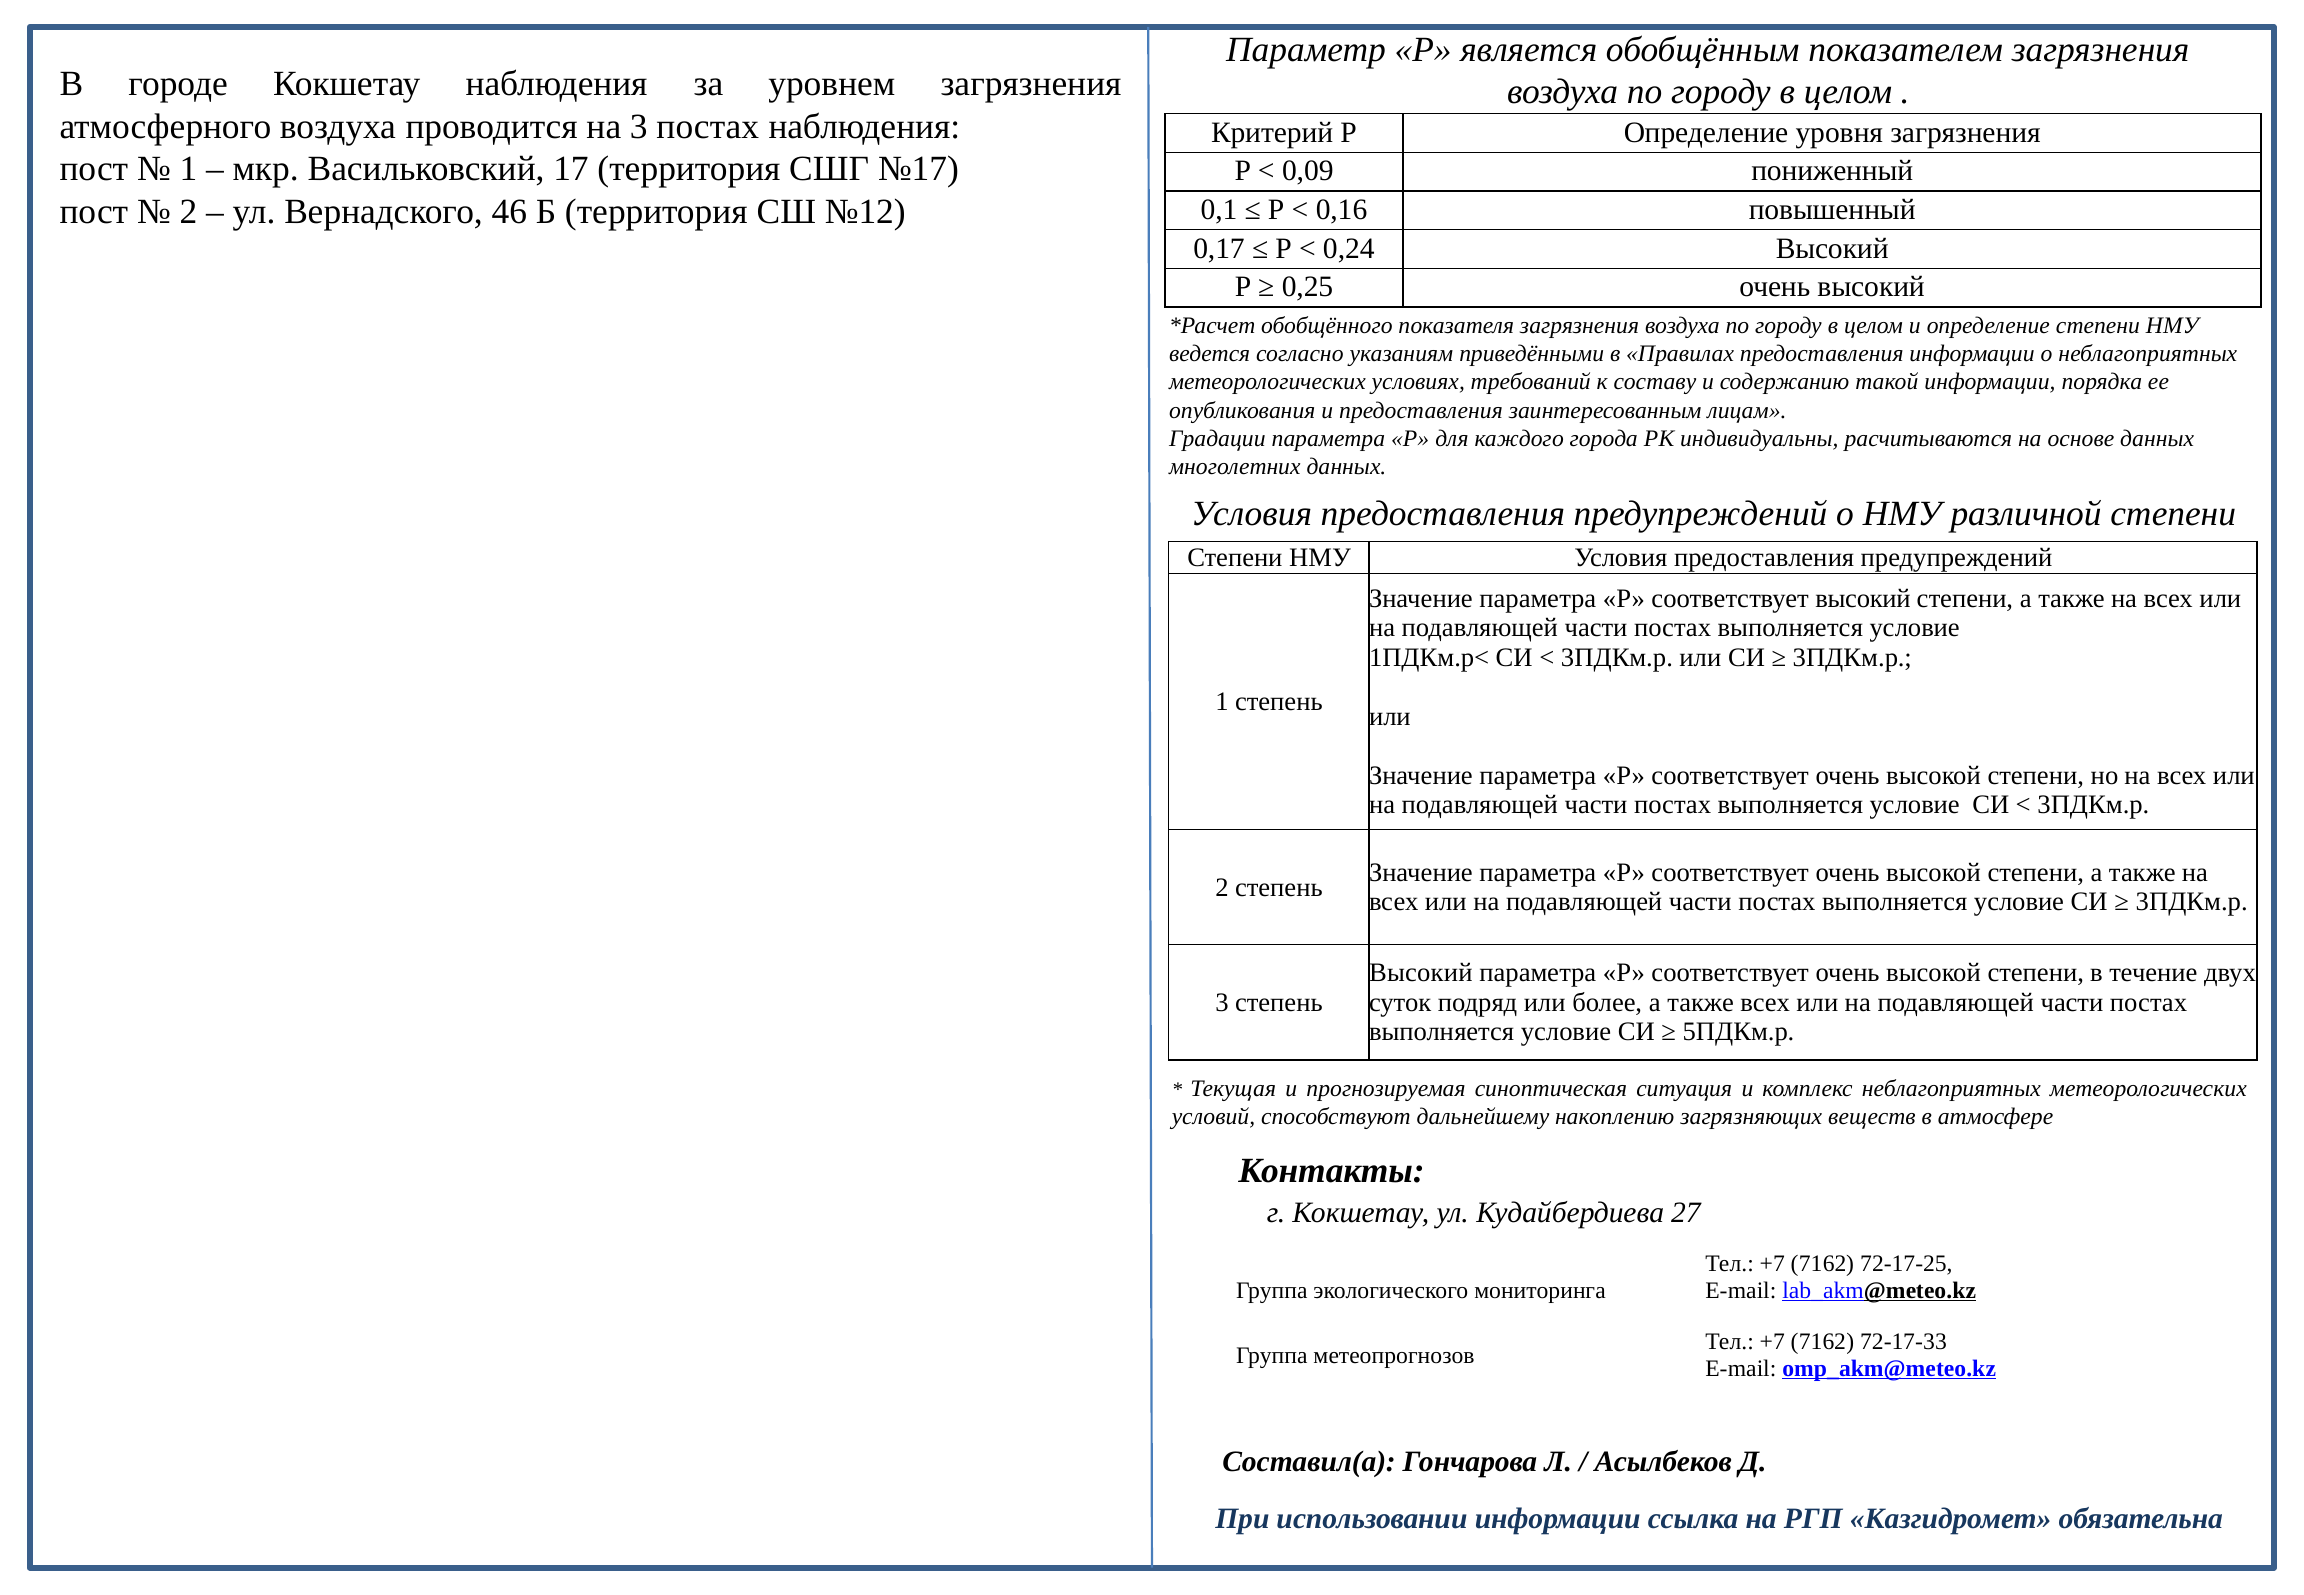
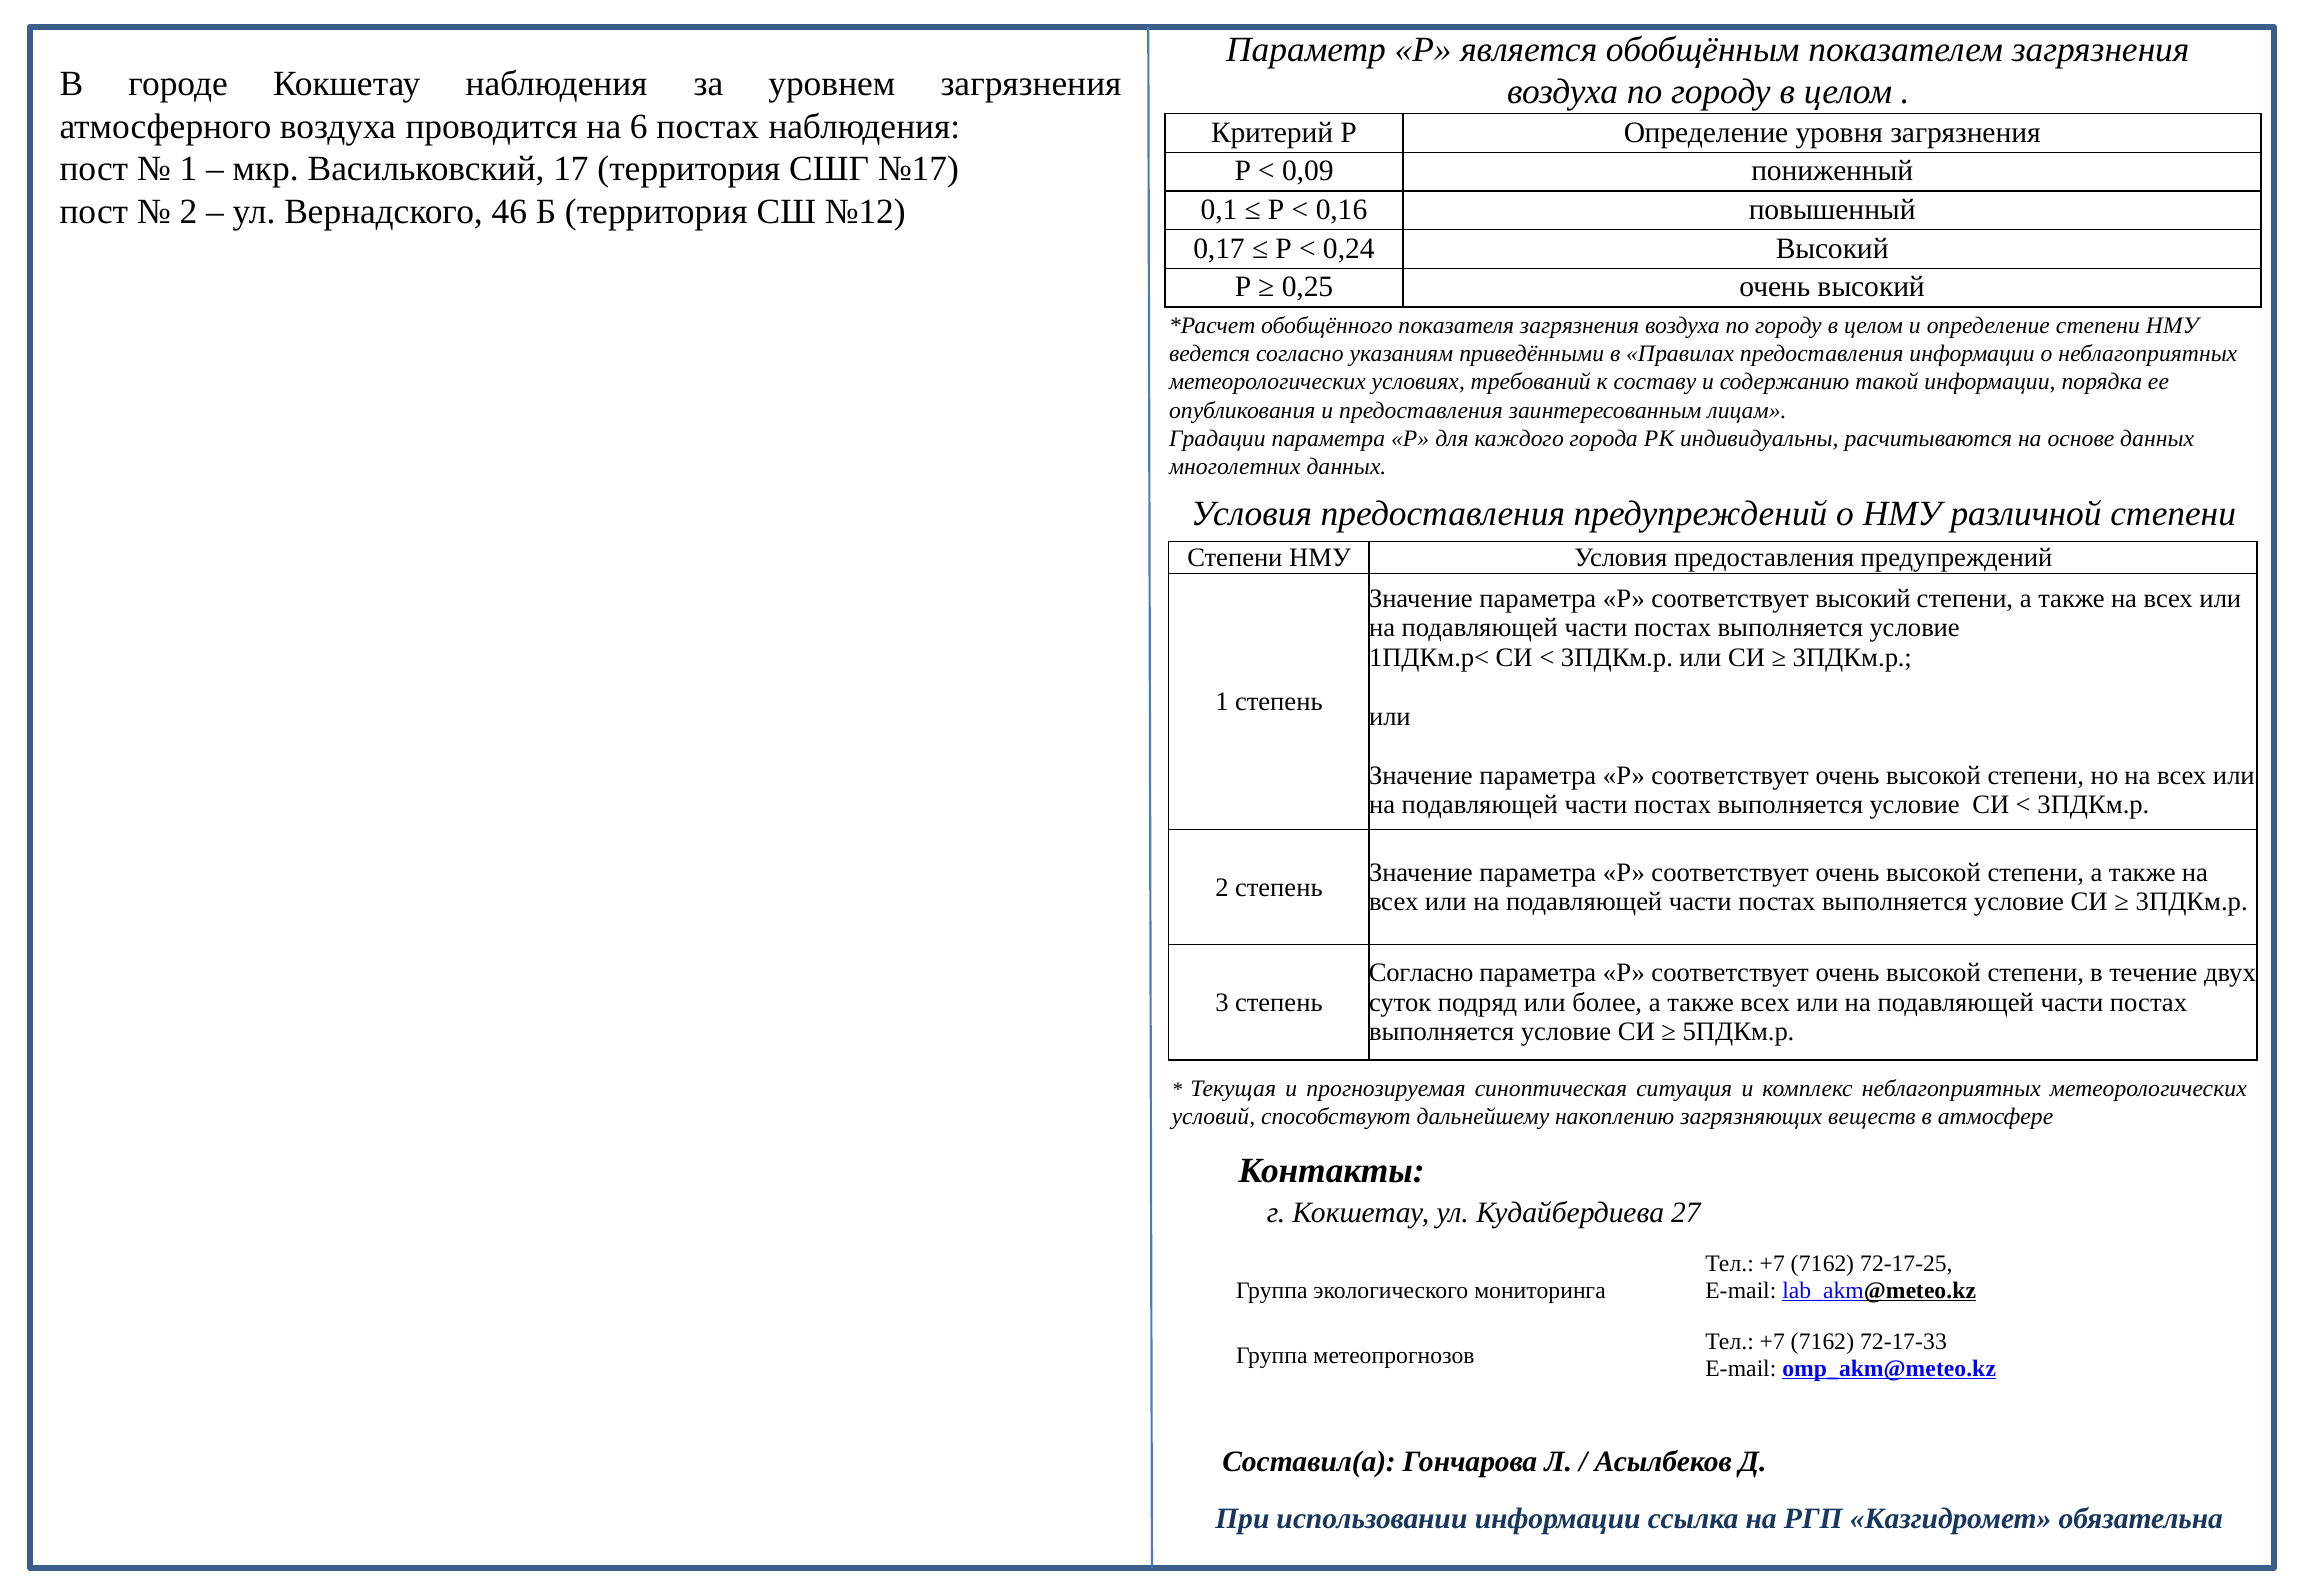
на 3: 3 -> 6
Высокий at (1421, 973): Высокий -> Согласно
